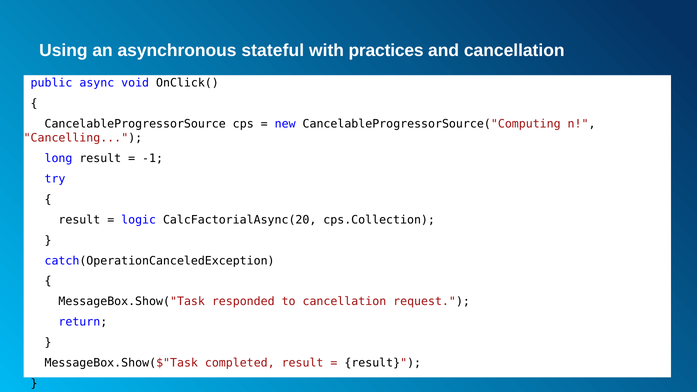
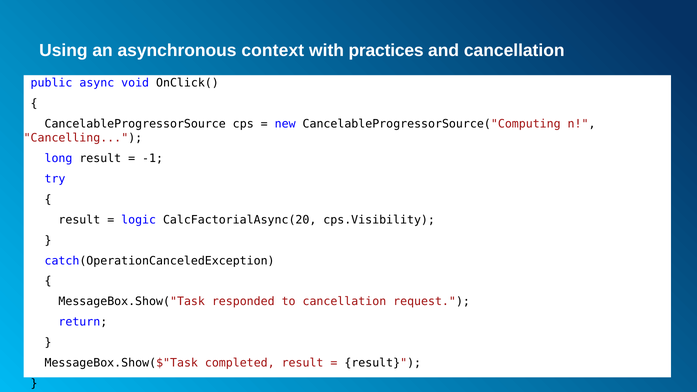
stateful: stateful -> context
cps.Collection: cps.Collection -> cps.Visibility
